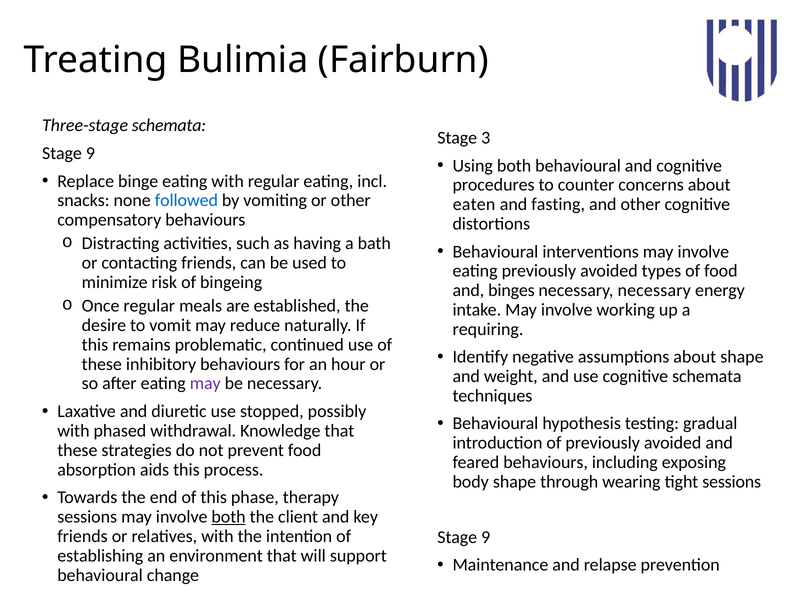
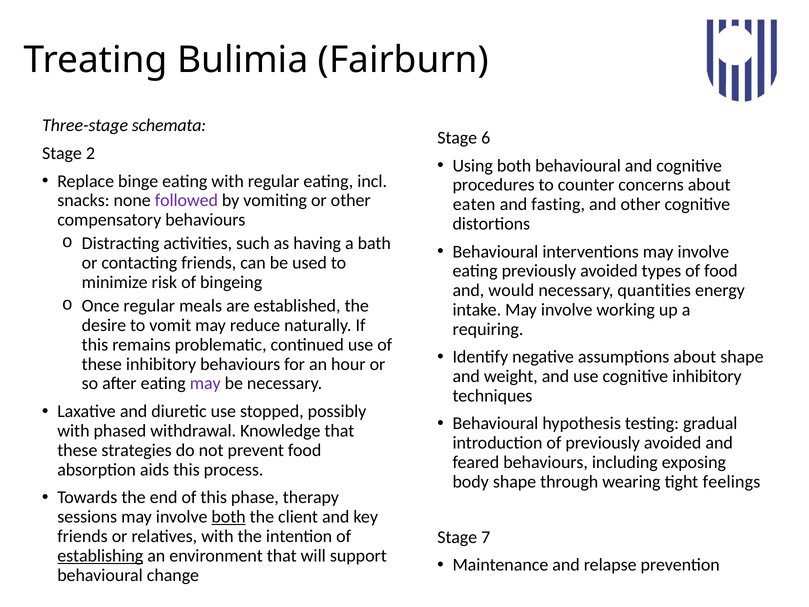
3: 3 -> 6
9 at (90, 153): 9 -> 2
followed colour: blue -> purple
binges: binges -> would
necessary necessary: necessary -> quantities
cognitive schemata: schemata -> inhibitory
tight sessions: sessions -> feelings
9 at (486, 537): 9 -> 7
establishing underline: none -> present
